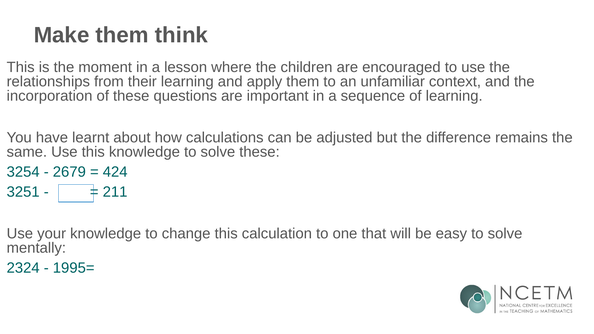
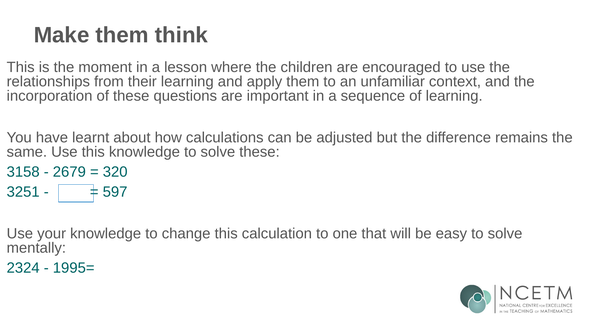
3254: 3254 -> 3158
424: 424 -> 320
211: 211 -> 597
